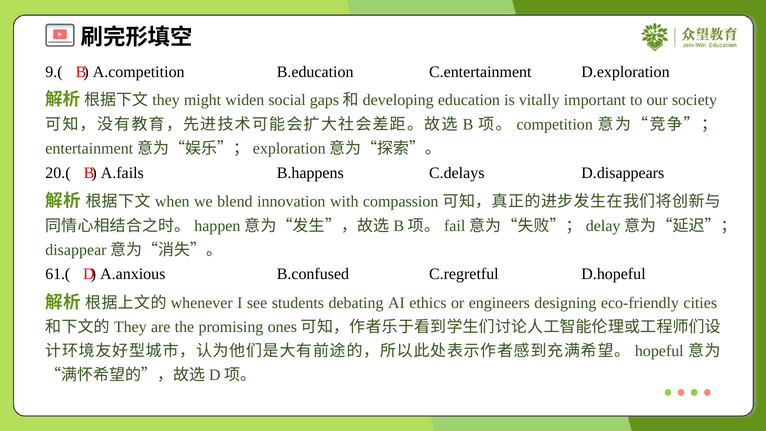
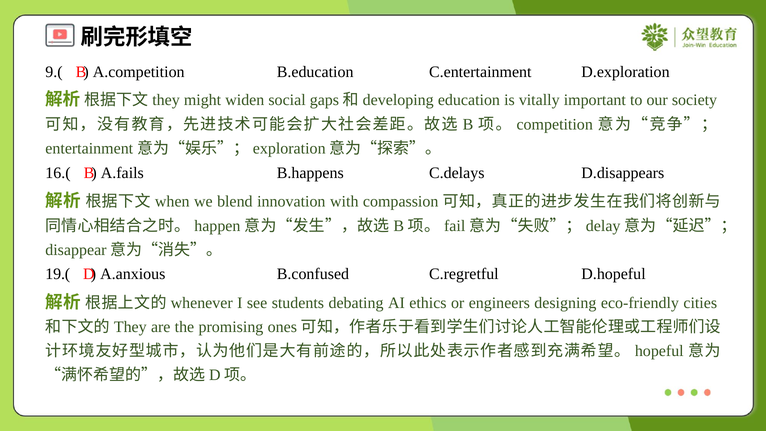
20.(: 20.( -> 16.(
61.(: 61.( -> 19.(
